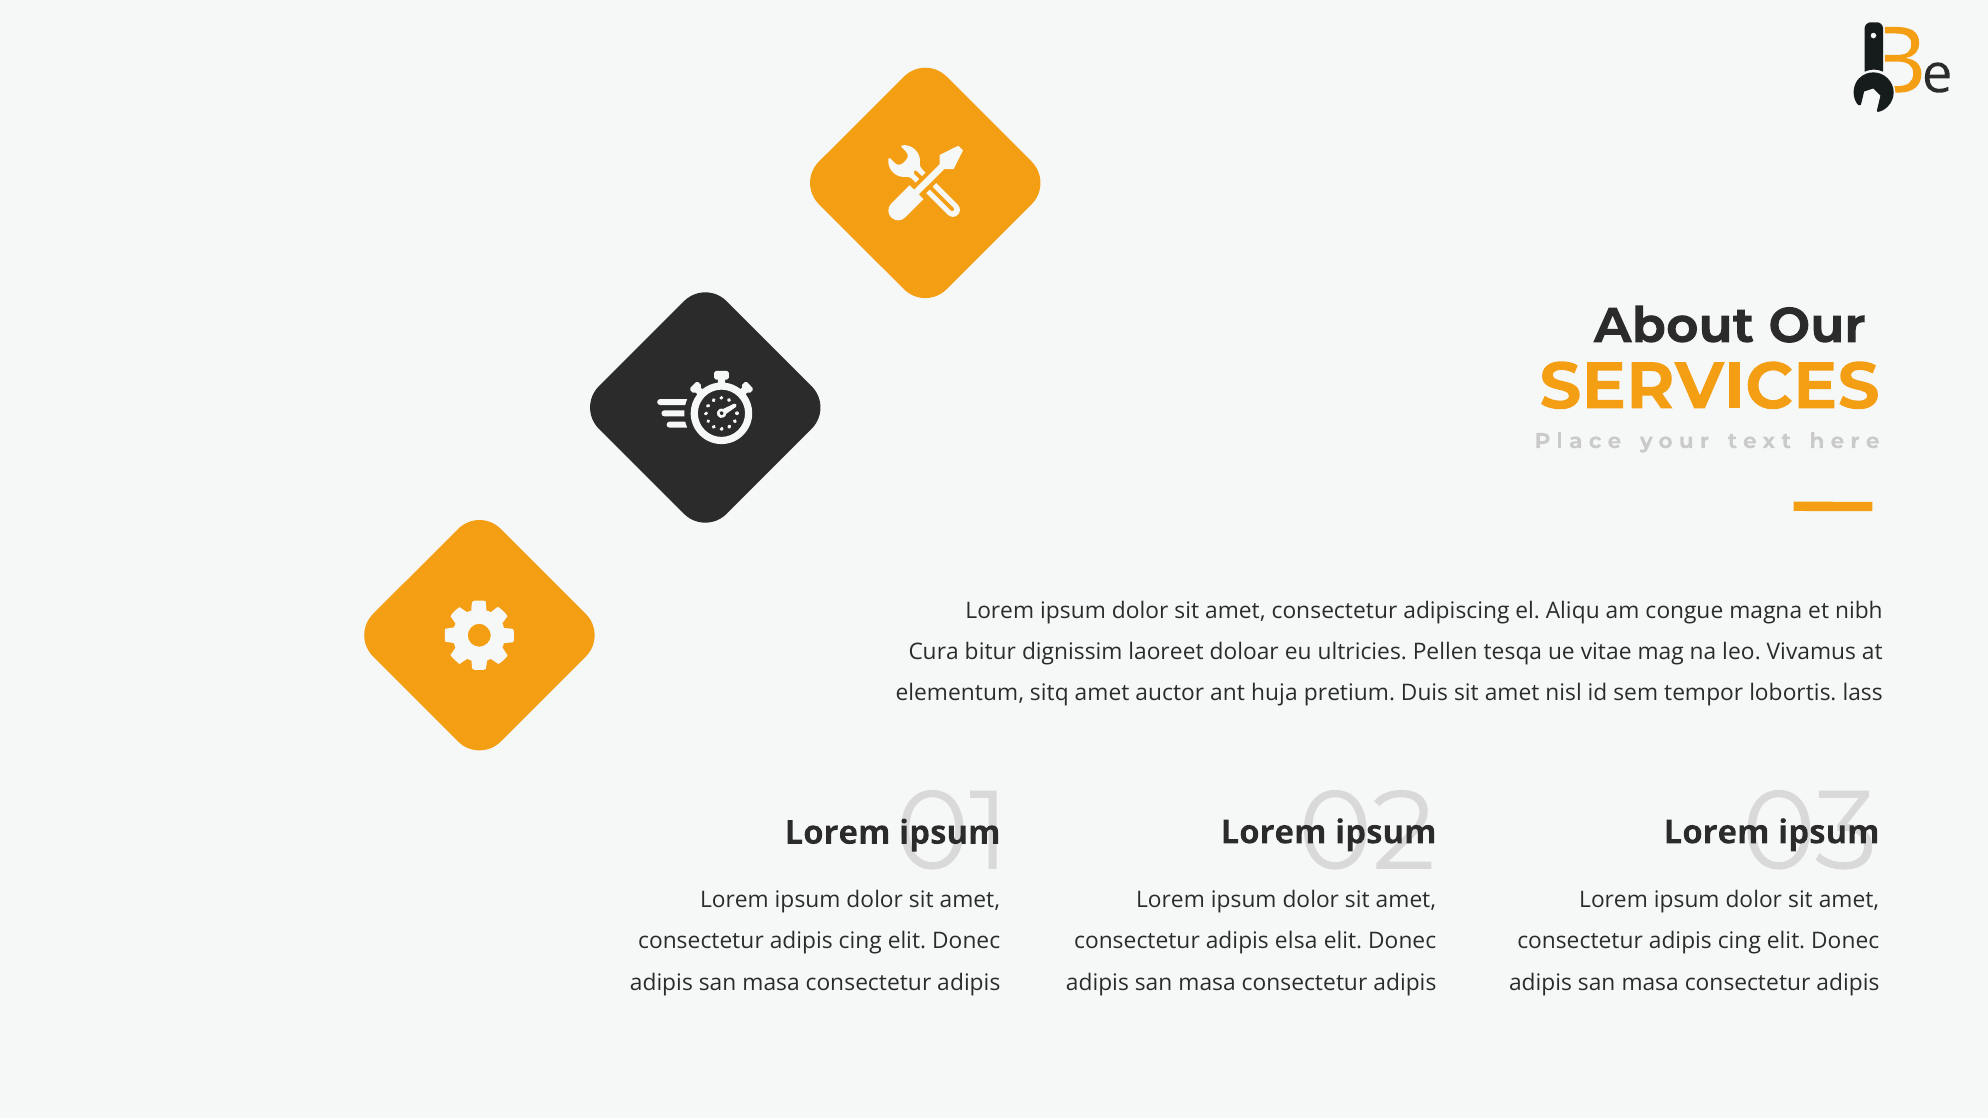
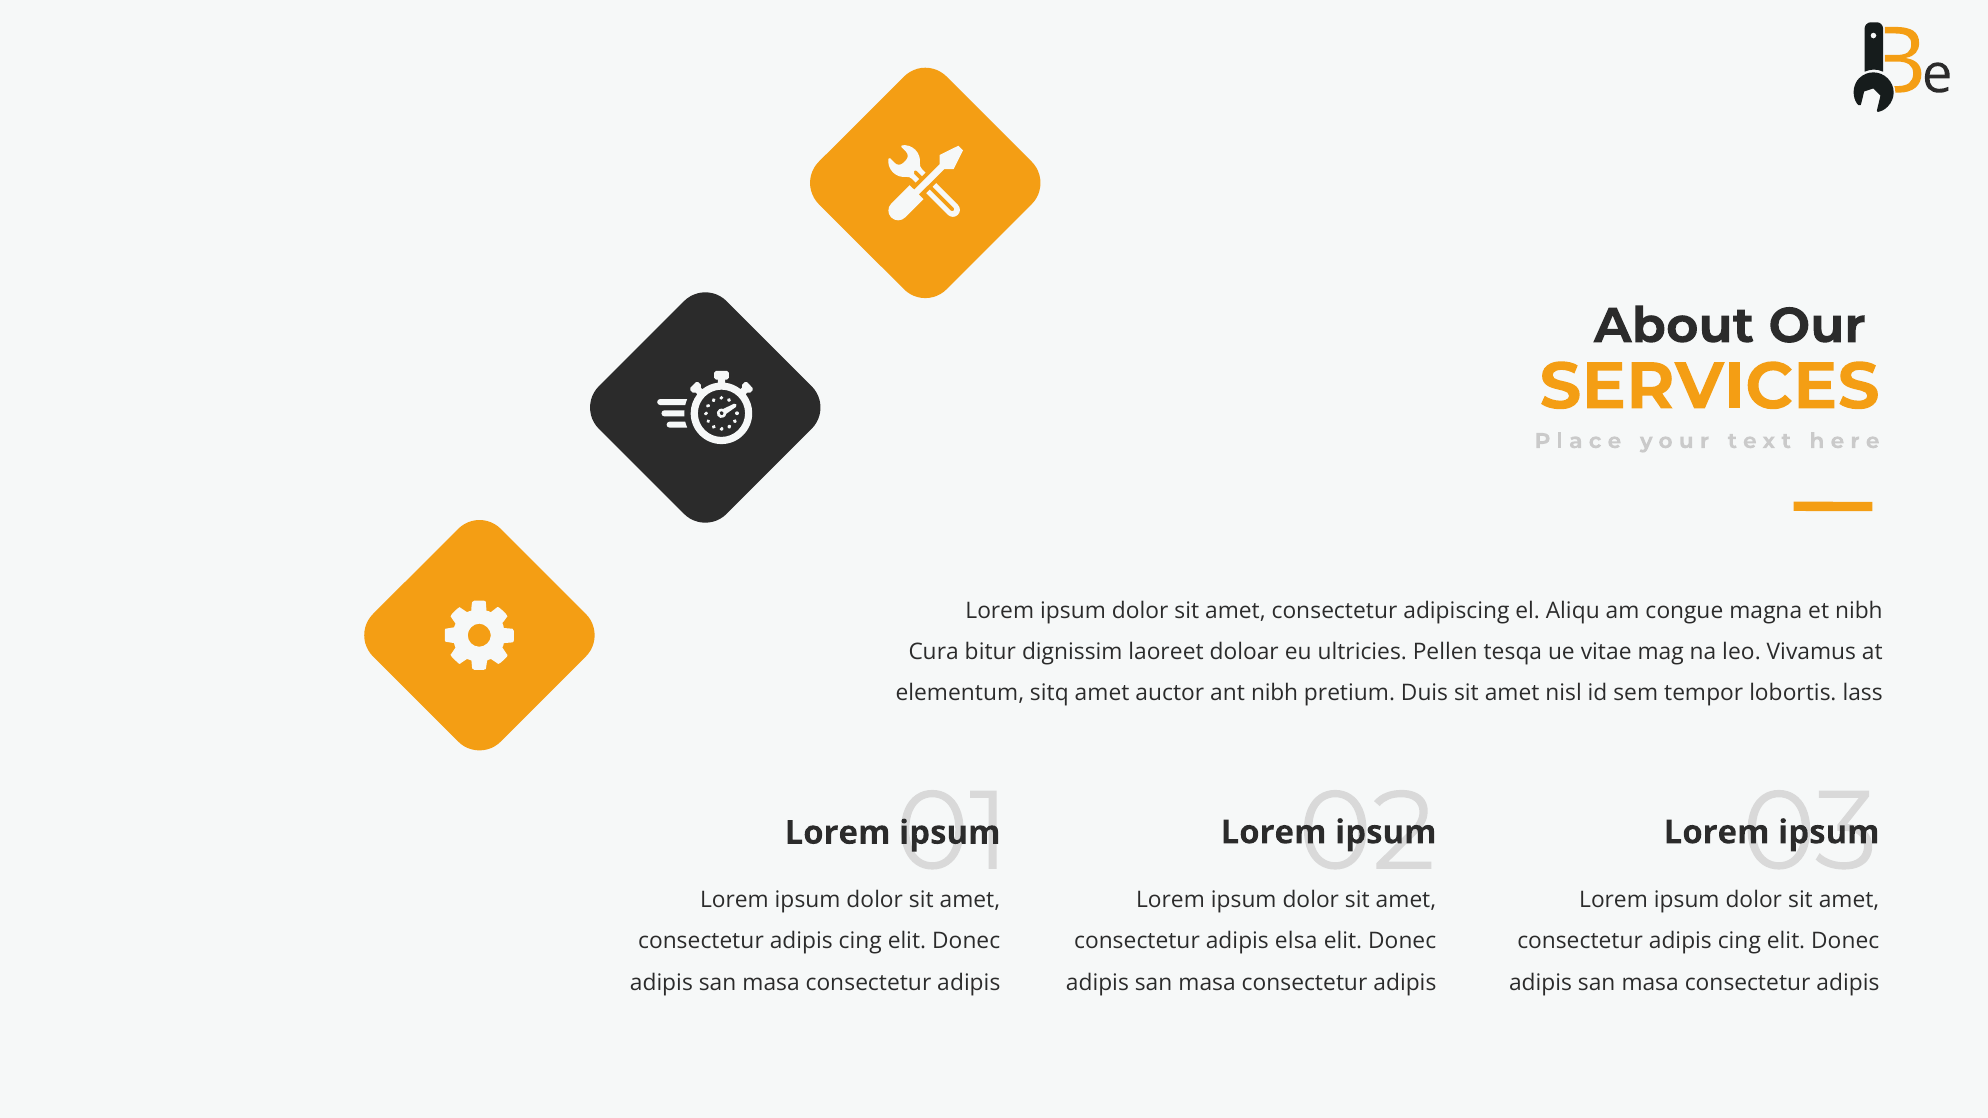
ant huja: huja -> nibh
